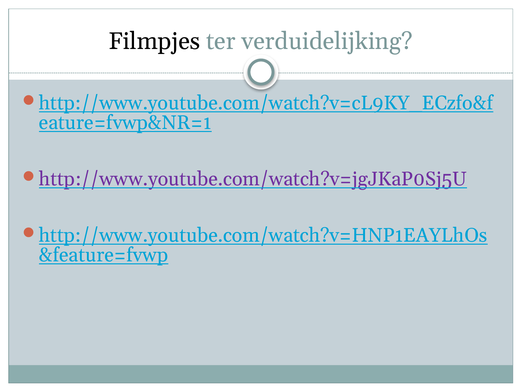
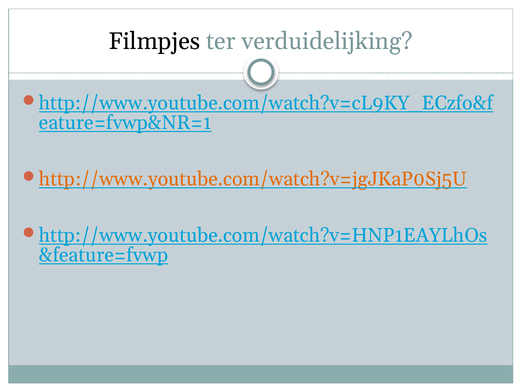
http://www.youtube.com/watch?v=jgJKaP0Sj5U colour: purple -> orange
